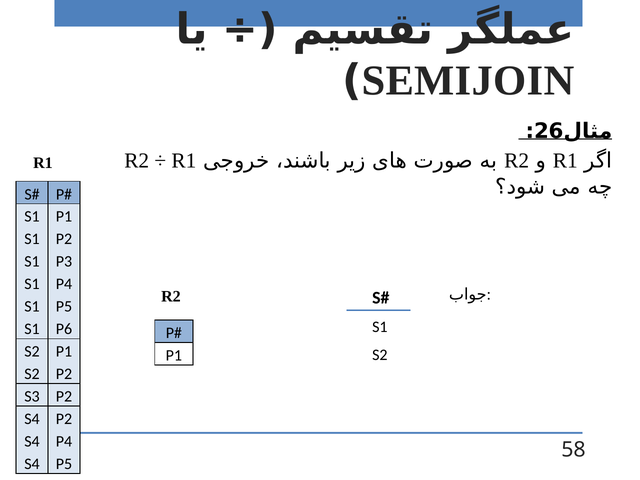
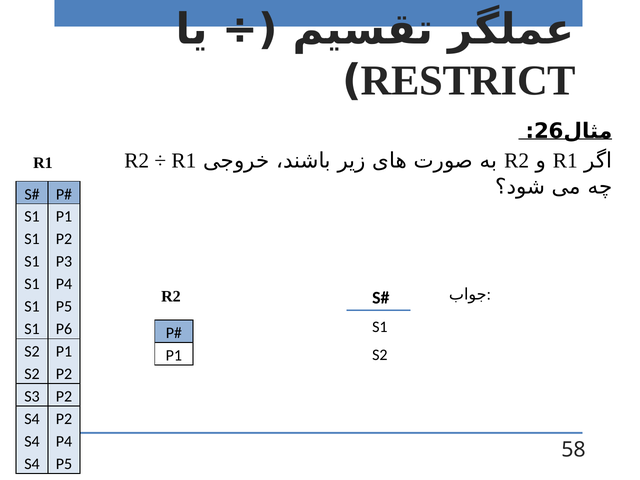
SEMIJOIN: SEMIJOIN -> RESTRICT
